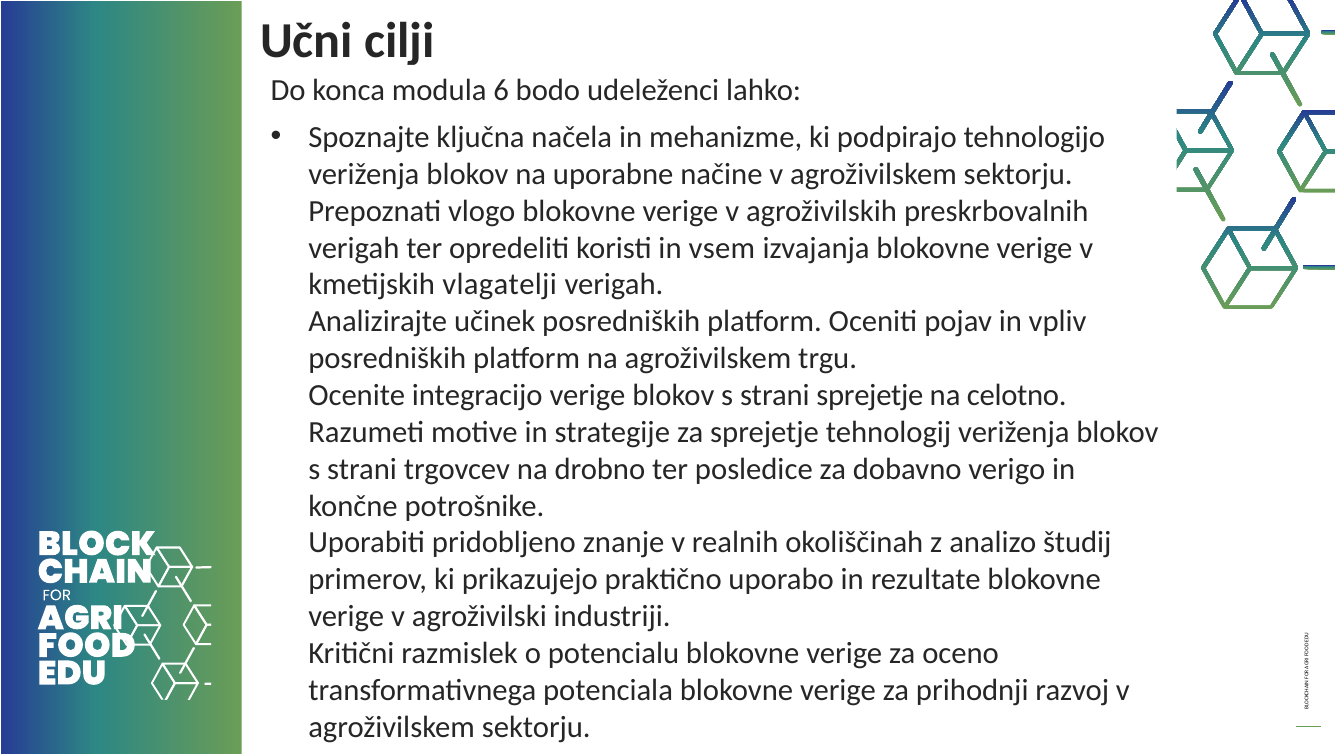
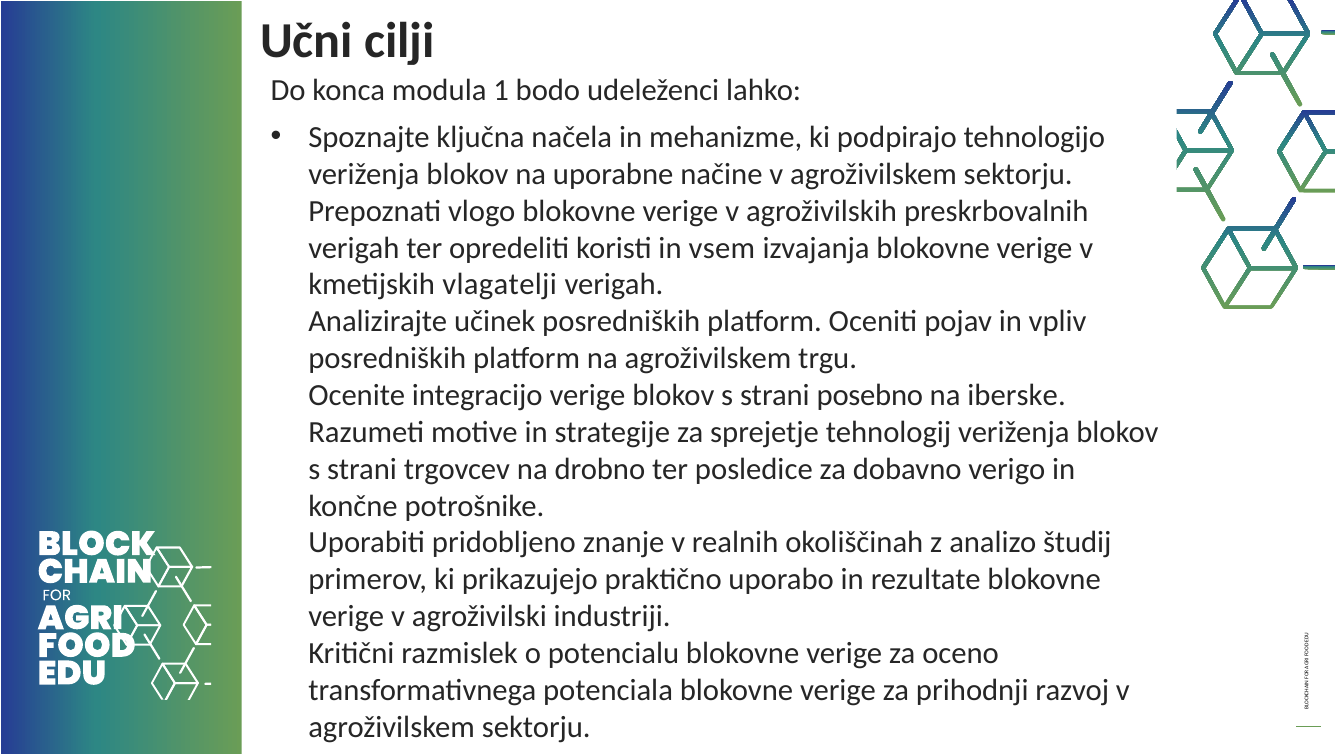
6: 6 -> 1
strani sprejetje: sprejetje -> posebno
celotno: celotno -> iberske
